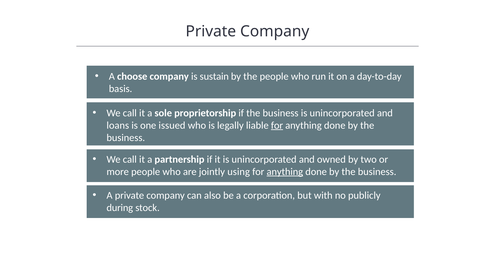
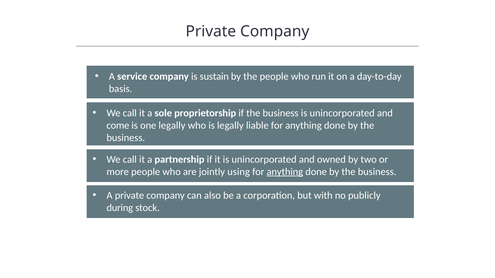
choose: choose -> service
loans: loans -> come
one issued: issued -> legally
for at (277, 126) underline: present -> none
